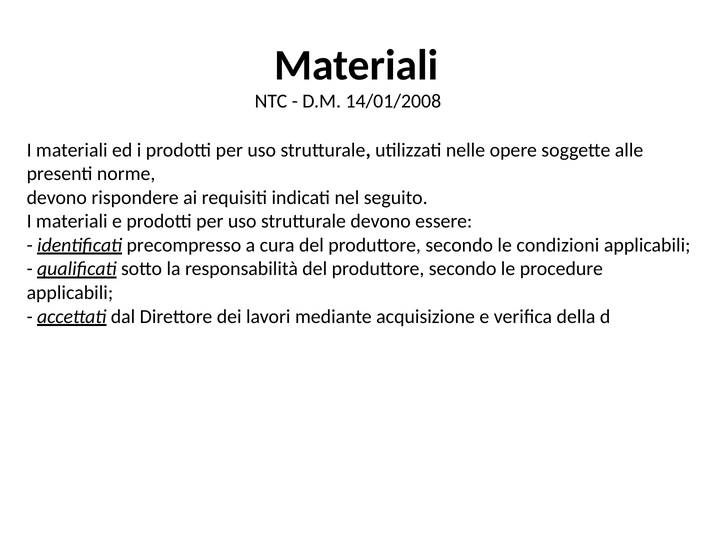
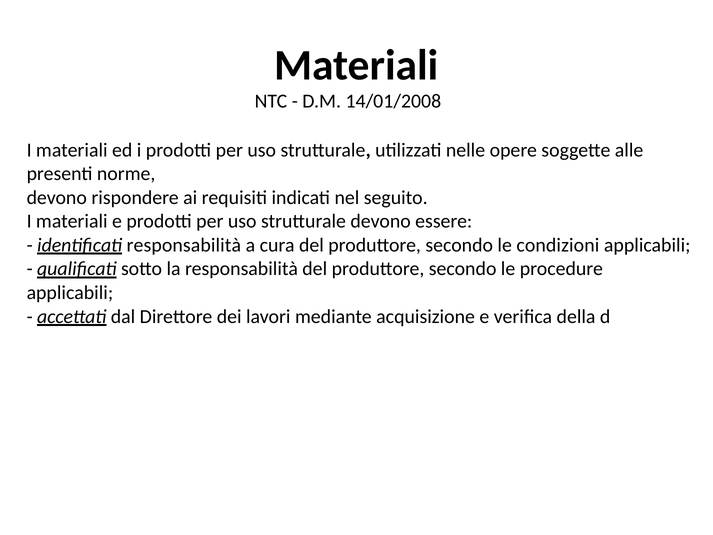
identificati precompresso: precompresso -> responsabilità
